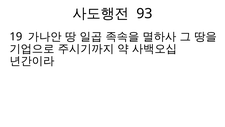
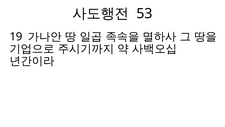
93: 93 -> 53
